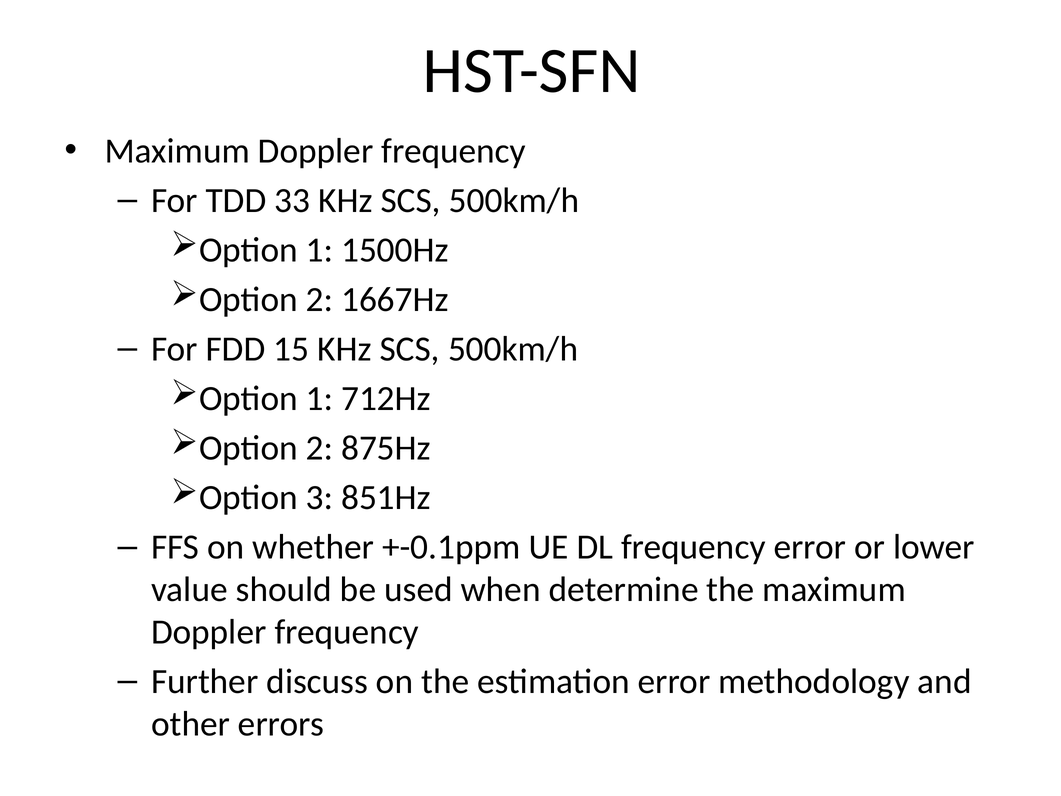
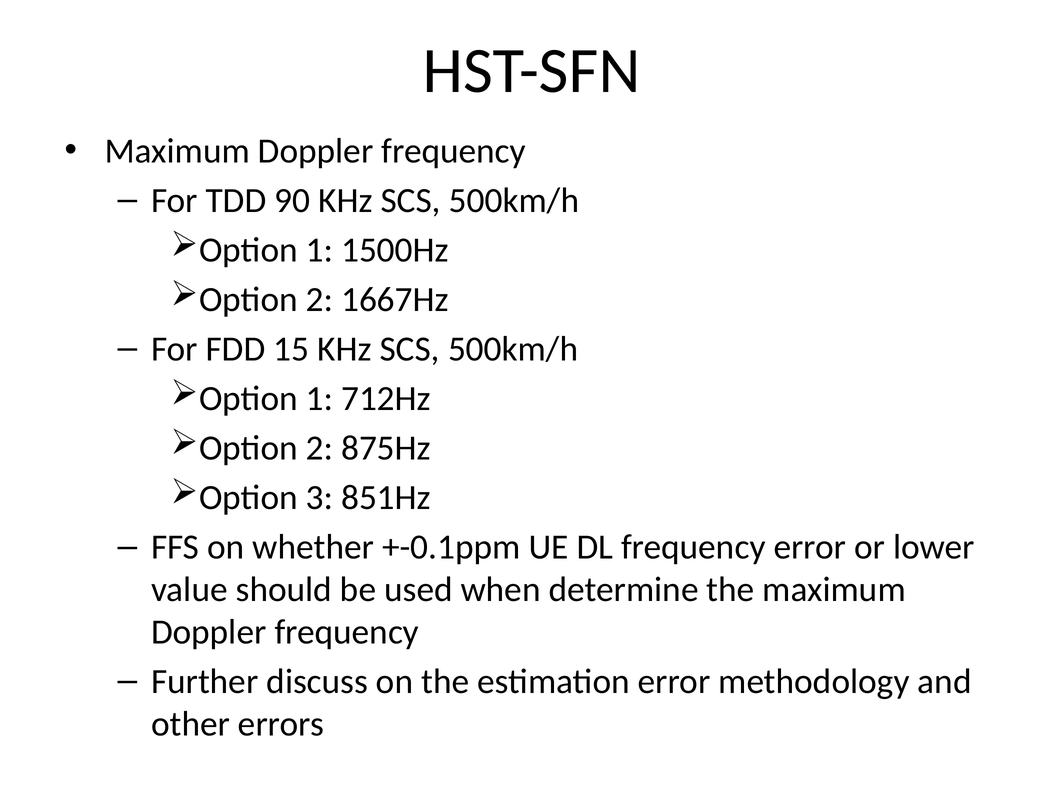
33: 33 -> 90
